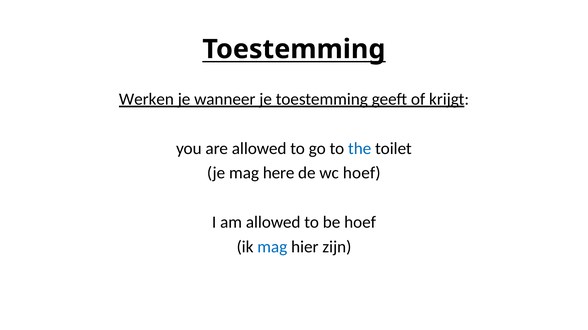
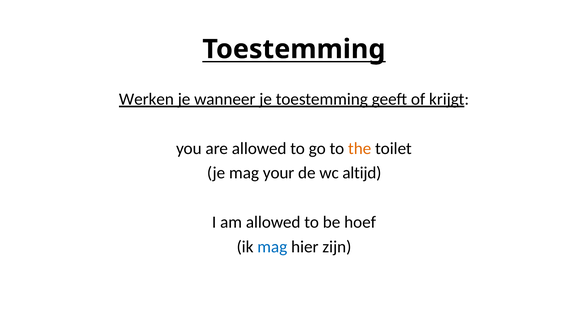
the colour: blue -> orange
here: here -> your
wc hoef: hoef -> altijd
